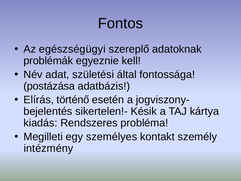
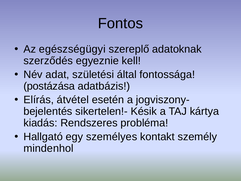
problémák: problémák -> szerződés
történő: történő -> átvétel
Megilleti: Megilleti -> Hallgató
intézmény: intézmény -> mindenhol
